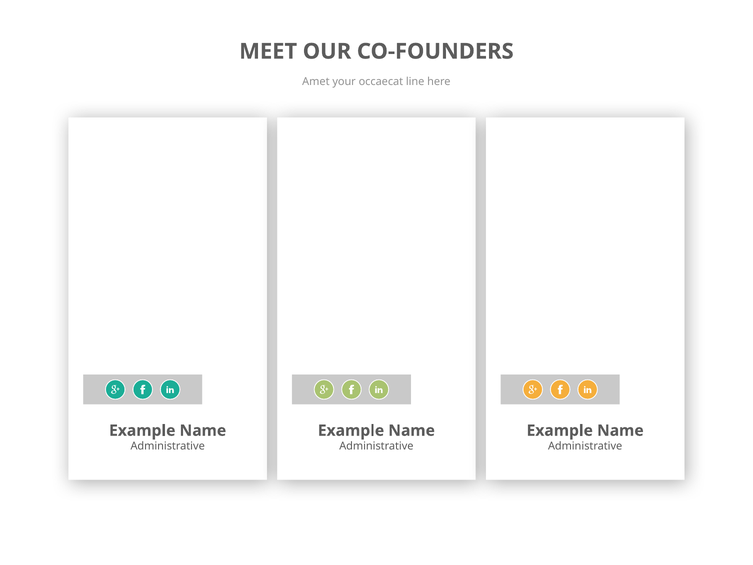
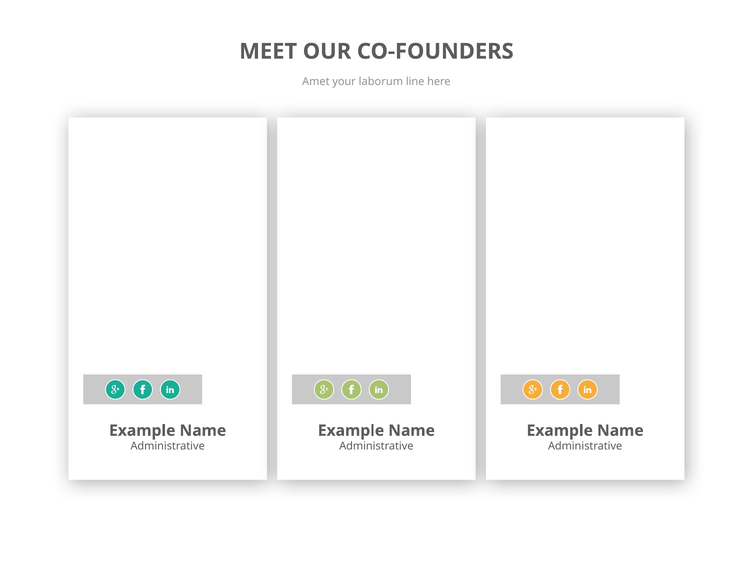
occaecat: occaecat -> laborum
